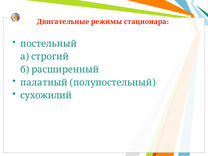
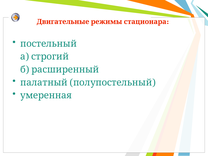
сухожилий: сухожилий -> умеренная
